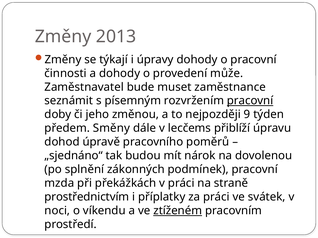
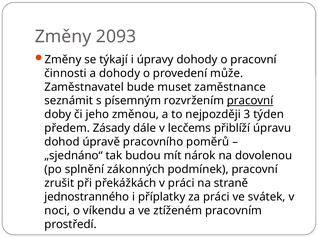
2013: 2013 -> 2093
9: 9 -> 3
Směny: Směny -> Zásady
mzda: mzda -> zrušit
prostřednictvím: prostřednictvím -> jednostranného
ztíženém underline: present -> none
